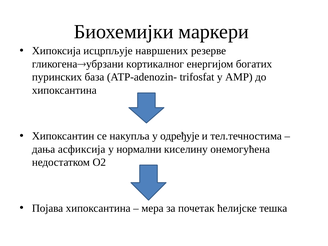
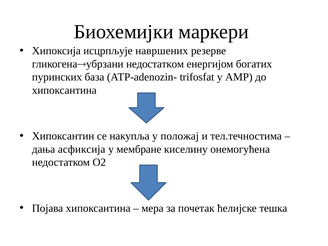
кортикалног at (155, 64): кортикалног -> недостатком
одређује: одређује -> положај
нормални: нормални -> мембране
